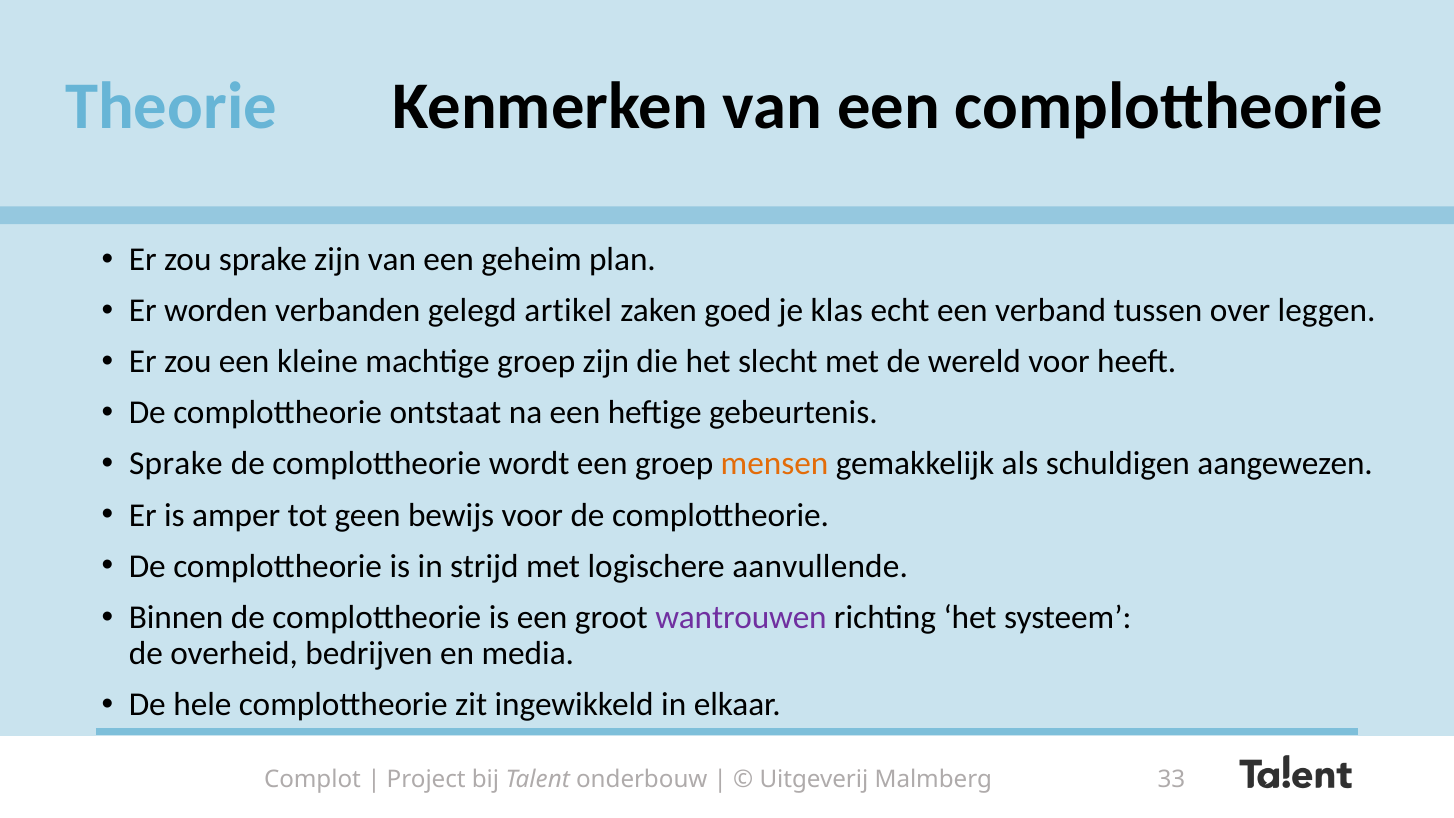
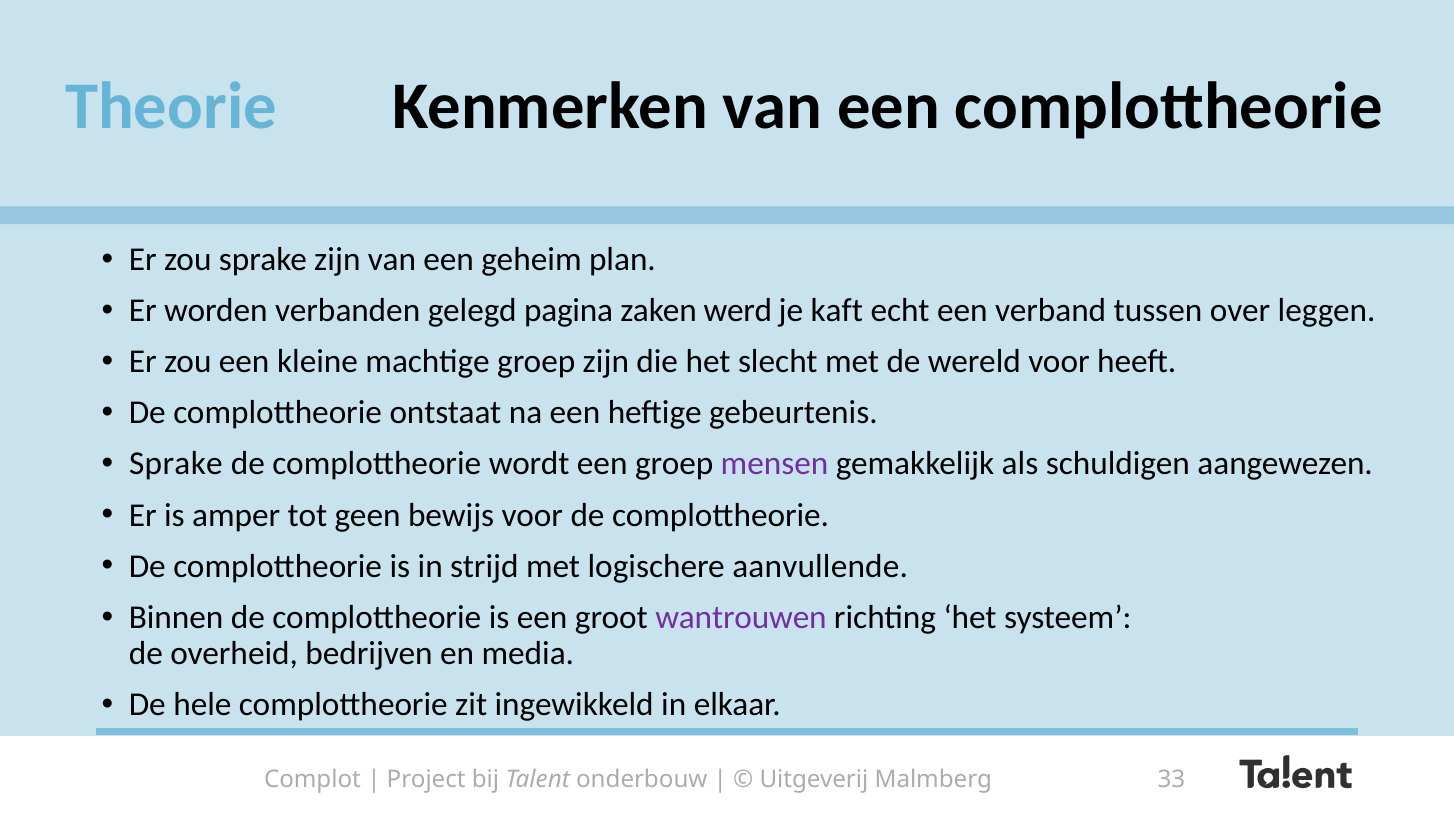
artikel: artikel -> pagina
goed: goed -> werd
klas: klas -> kaft
mensen colour: orange -> purple
